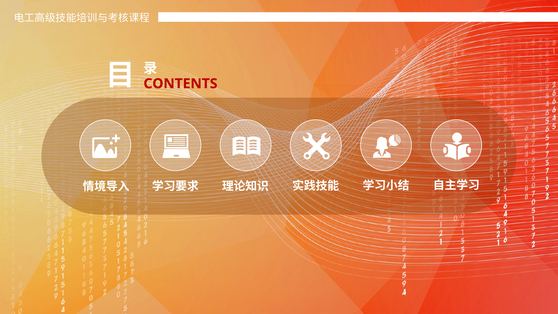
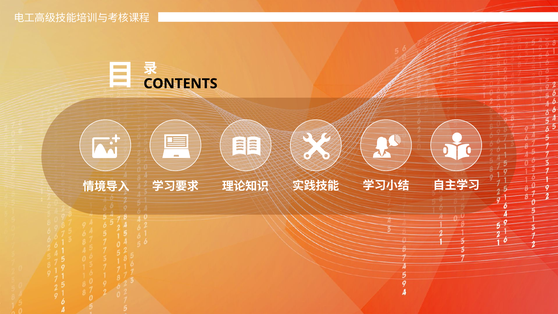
CONTENTS colour: red -> black
